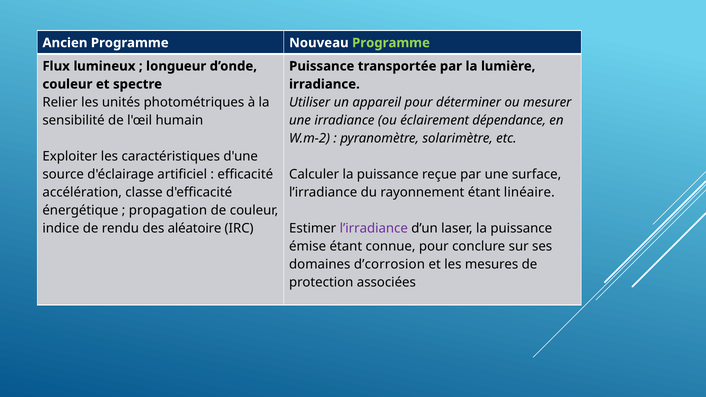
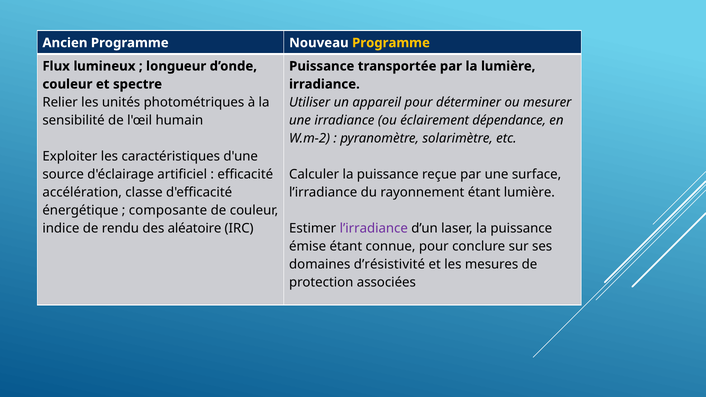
Programme at (391, 43) colour: light green -> yellow
étant linéaire: linéaire -> lumière
propagation: propagation -> composante
d’corrosion: d’corrosion -> d’résistivité
